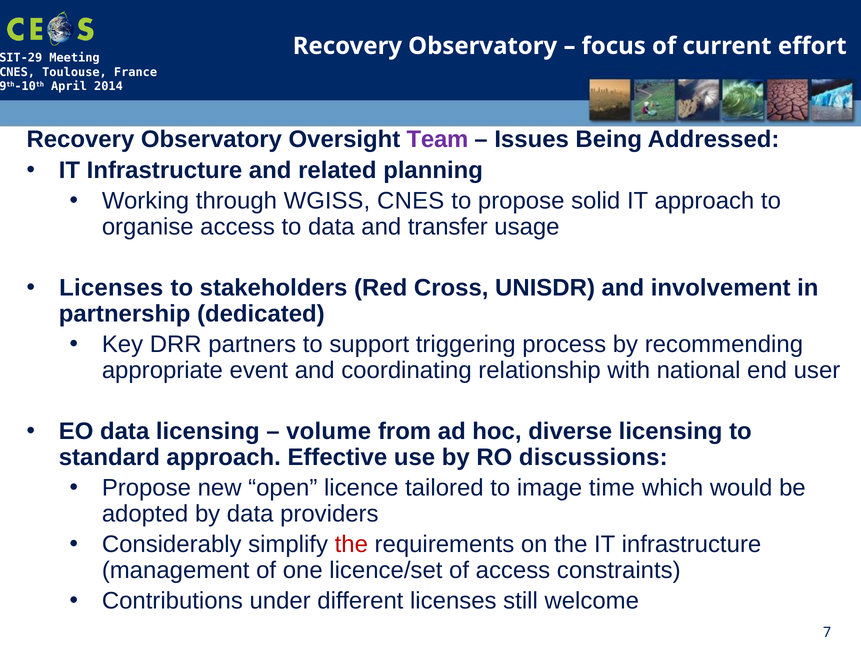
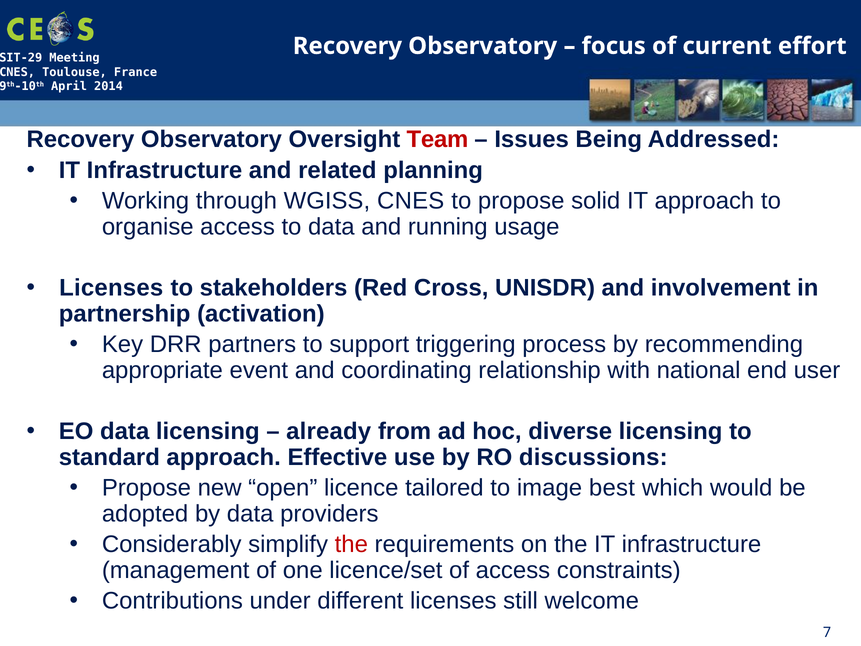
Team colour: purple -> red
transfer: transfer -> running
dedicated: dedicated -> activation
volume: volume -> already
time: time -> best
